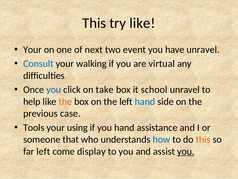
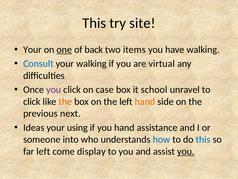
try like: like -> site
one underline: none -> present
next: next -> back
event: event -> items
have unravel: unravel -> walking
you at (54, 89) colour: blue -> purple
take: take -> case
help at (32, 101): help -> click
hand at (145, 101) colour: blue -> orange
case: case -> next
Tools: Tools -> Ideas
that: that -> into
this at (203, 139) colour: orange -> blue
